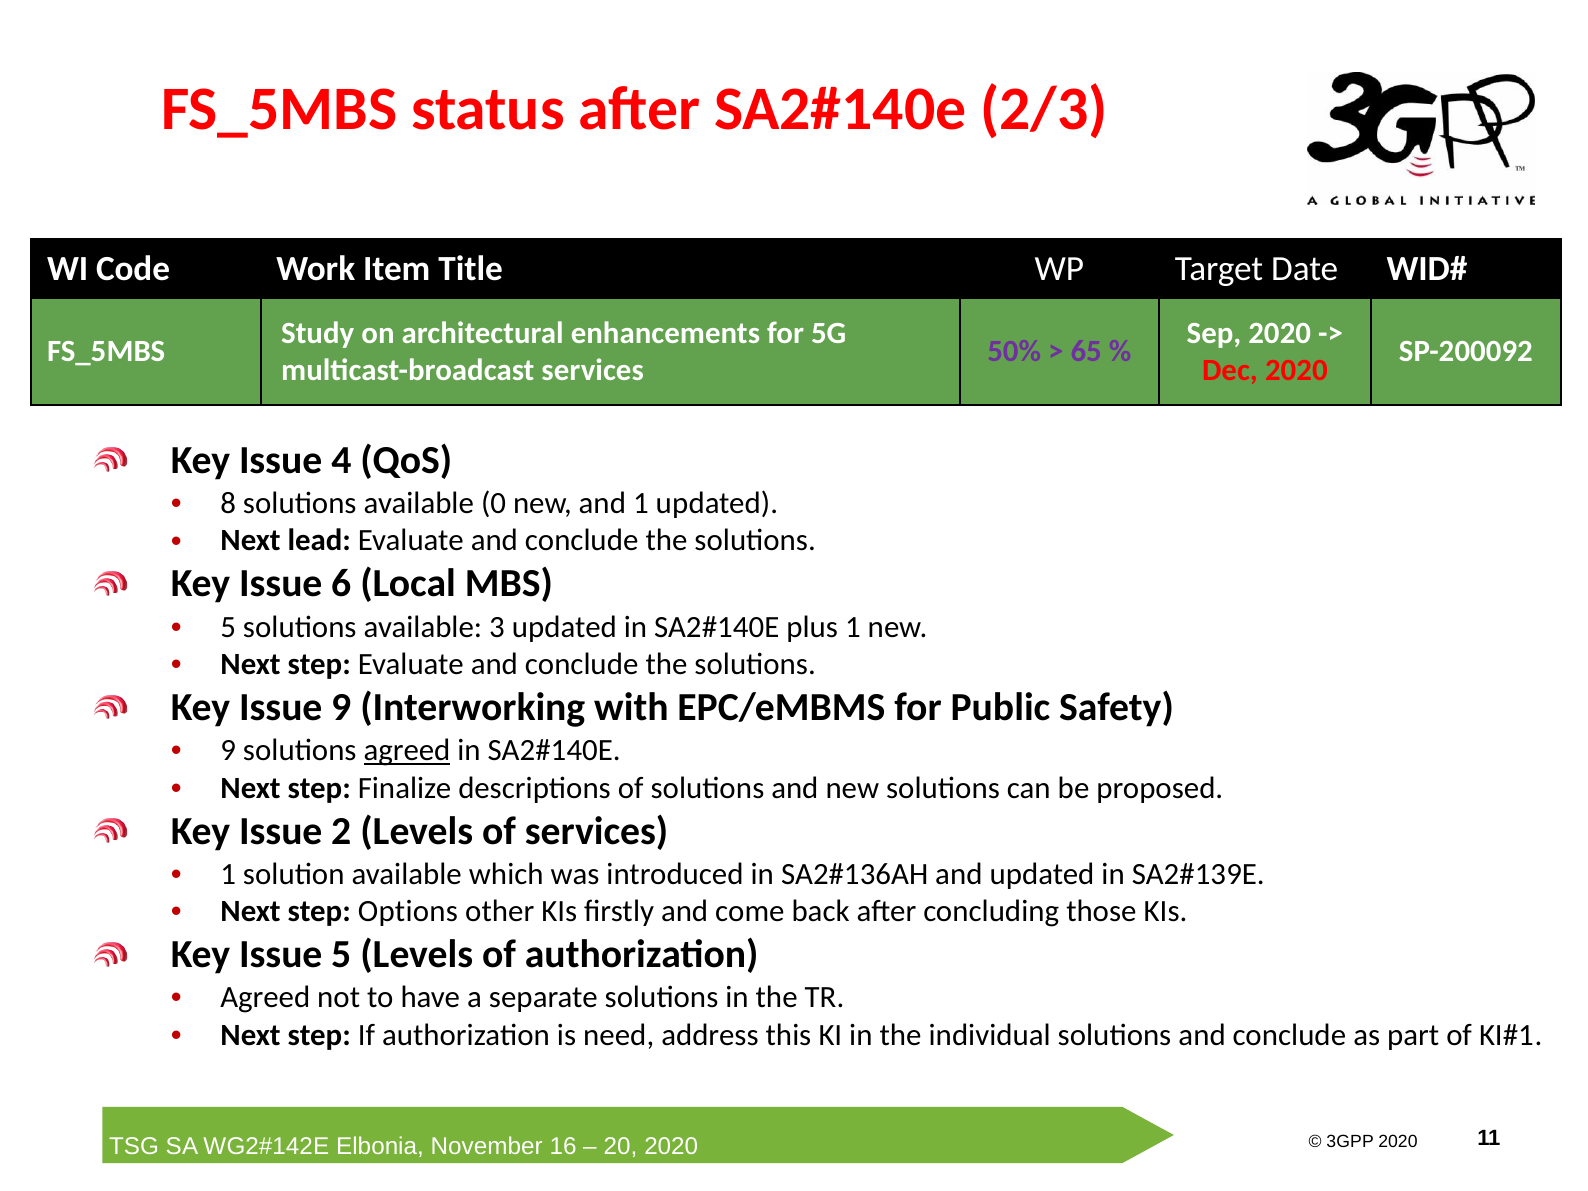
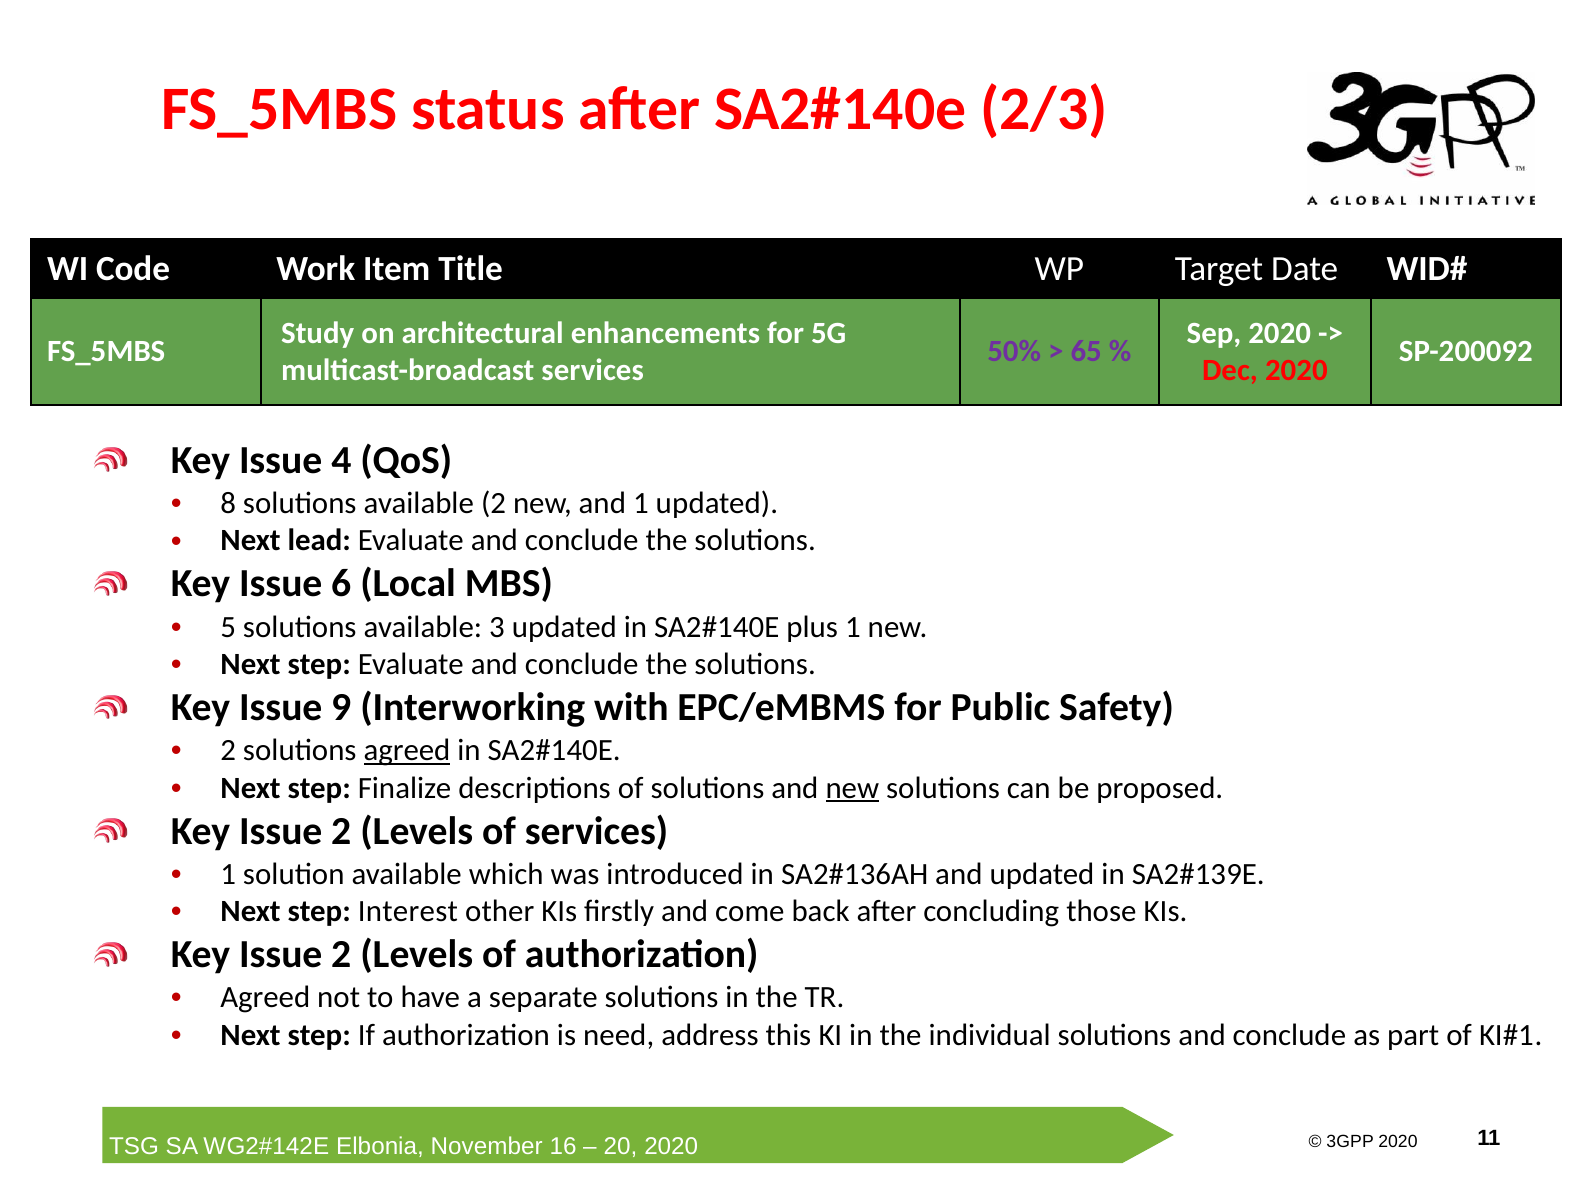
available 0: 0 -> 2
9 at (228, 750): 9 -> 2
new at (852, 788) underline: none -> present
Options: Options -> Interest
5 at (341, 955): 5 -> 2
